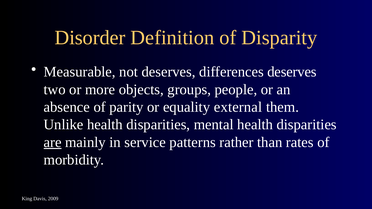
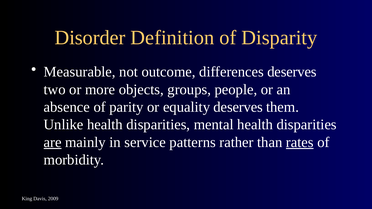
not deserves: deserves -> outcome
equality external: external -> deserves
rates underline: none -> present
